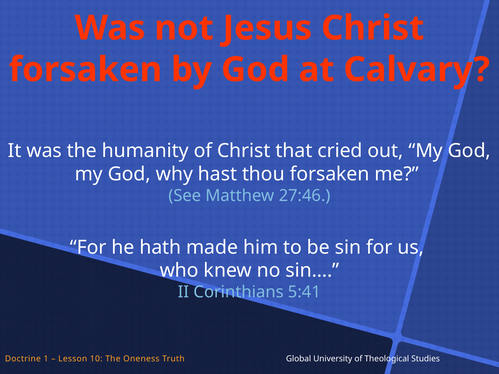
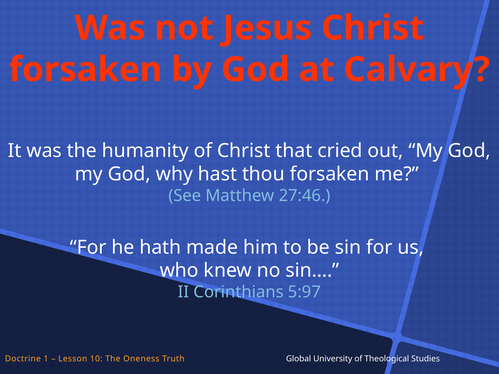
5:41: 5:41 -> 5:97
